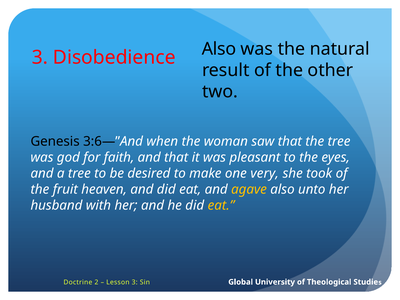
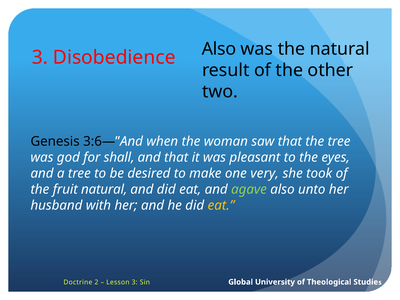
faith: faith -> shall
fruit heaven: heaven -> natural
agave colour: yellow -> light green
